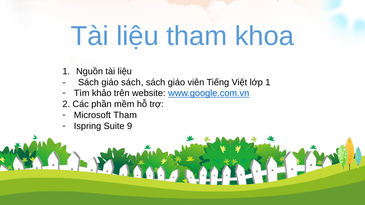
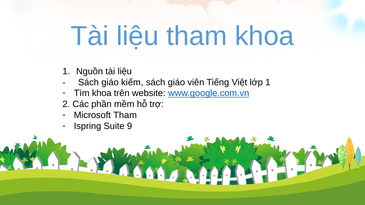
giáo sách: sách -> kiếm
Tìm khảo: khảo -> khoa
